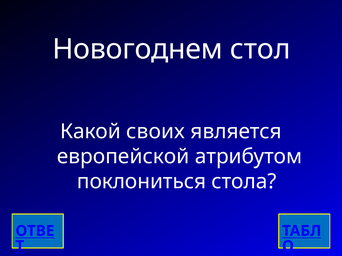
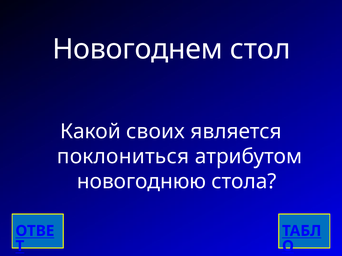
европейской: европейской -> поклониться
поклониться: поклониться -> новогоднюю
